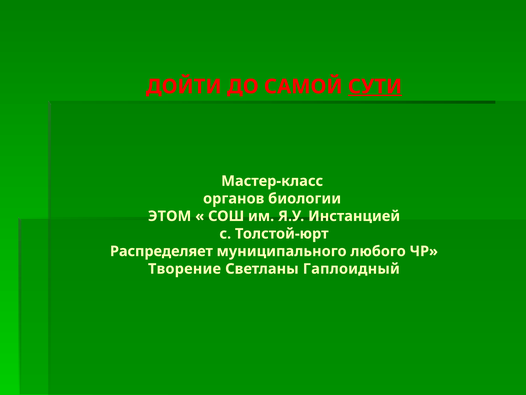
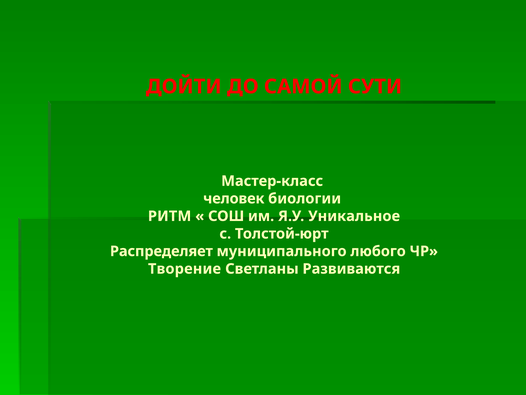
СУТИ underline: present -> none
органов: органов -> человек
ЭТОМ: ЭТОМ -> РИТМ
Инстанцией: Инстанцией -> Уникальное
Гаплоидный: Гаплоидный -> Развиваются
